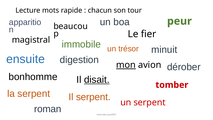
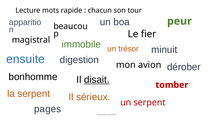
mon underline: present -> none
Il serpent: serpent -> sérieux
roman: roman -> pages
